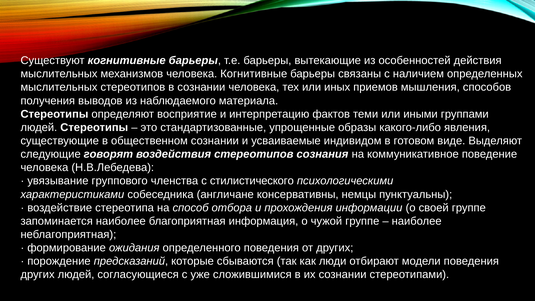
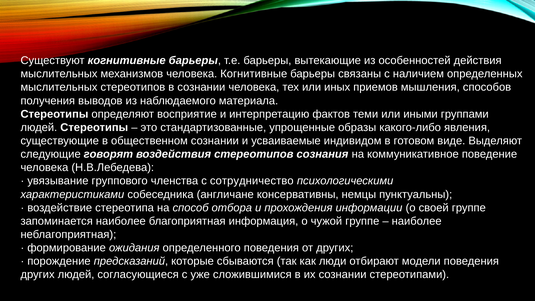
стилистического: стилистического -> сотрудничество
